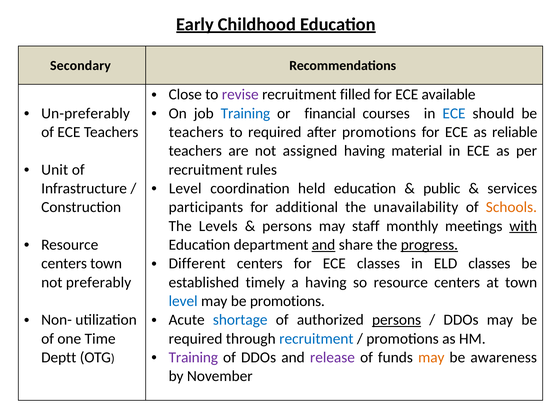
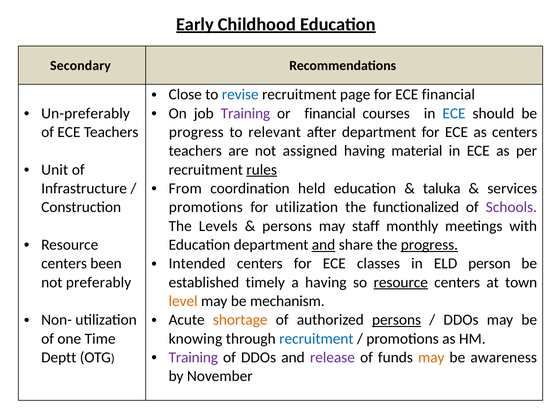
revise colour: purple -> blue
filled: filled -> page
ECE available: available -> financial
Training at (245, 113) colour: blue -> purple
teachers at (196, 132): teachers -> progress
to required: required -> relevant
after promotions: promotions -> department
as reliable: reliable -> centers
rules underline: none -> present
Level at (185, 188): Level -> From
public: public -> taluka
participants at (206, 207): participants -> promotions
for additional: additional -> utilization
unavailability: unavailability -> functionalized
Schools colour: orange -> purple
with underline: present -> none
Different: Different -> Intended
ELD classes: classes -> person
centers town: town -> been
resource at (401, 282) underline: none -> present
level at (183, 301) colour: blue -> orange
be promotions: promotions -> mechanism
shortage colour: blue -> orange
required at (196, 339): required -> knowing
